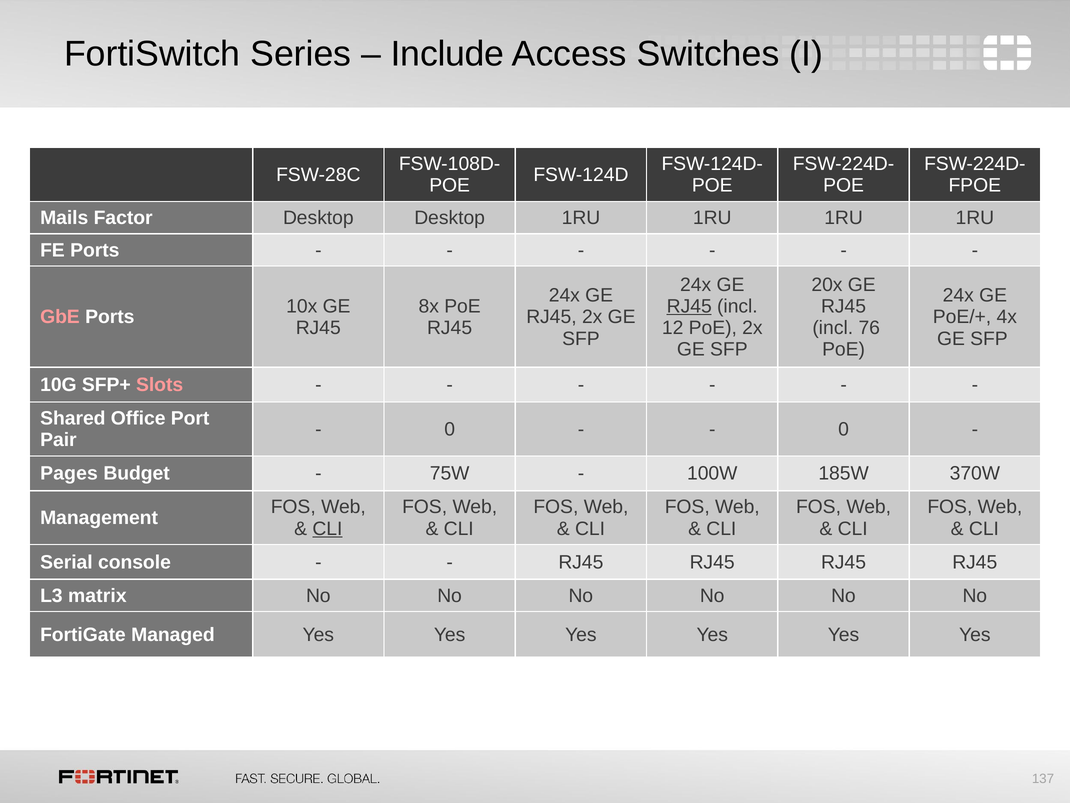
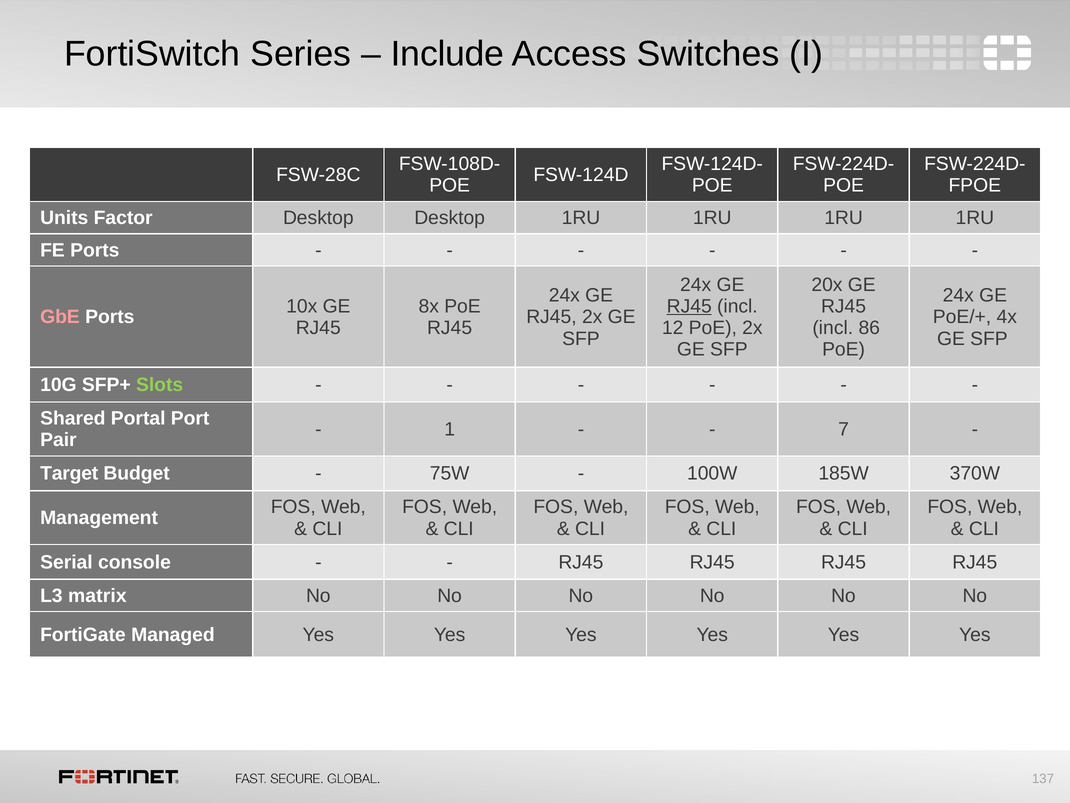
Mails: Mails -> Units
76: 76 -> 86
Slots colour: pink -> light green
Office: Office -> Portal
0 at (450, 429): 0 -> 1
0 at (844, 429): 0 -> 7
Pages: Pages -> Target
CLI at (327, 528) underline: present -> none
